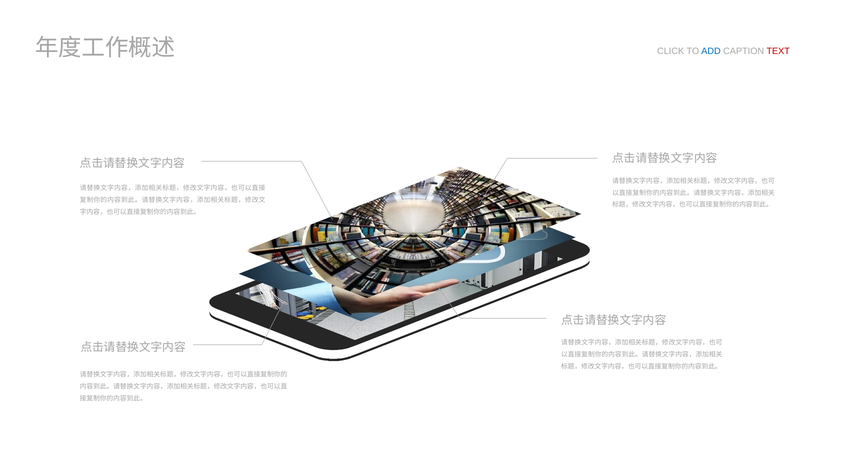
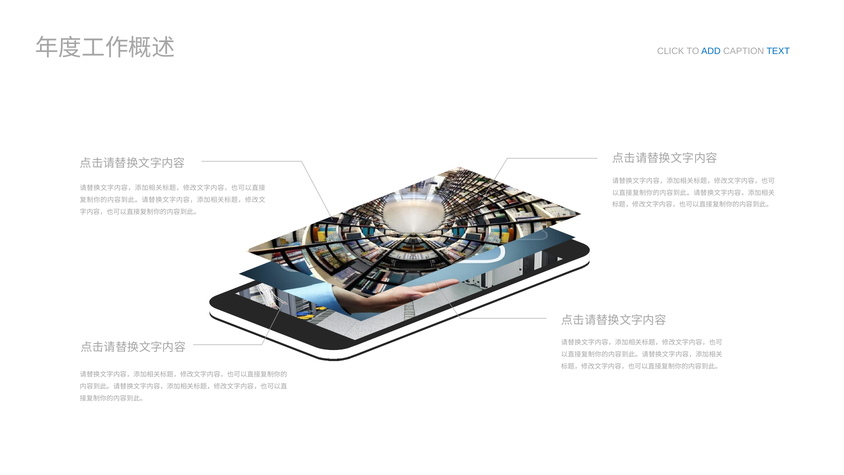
TEXT colour: red -> blue
